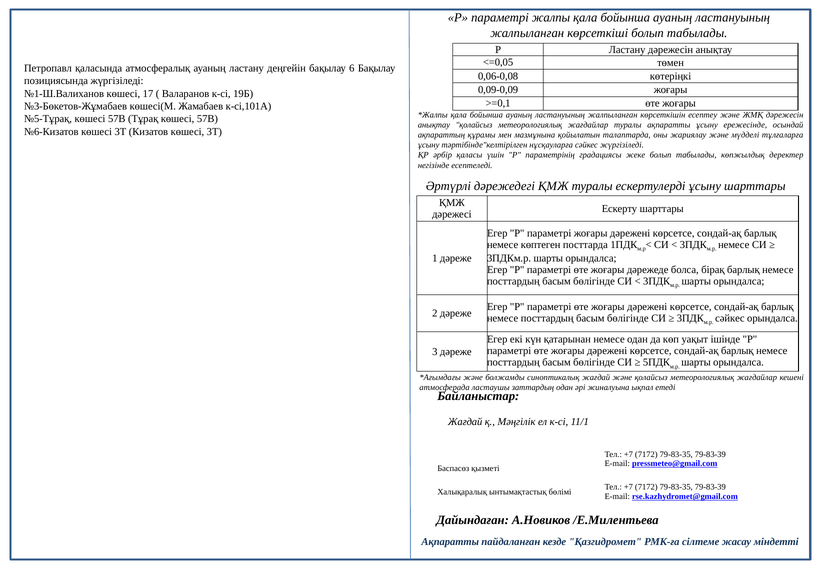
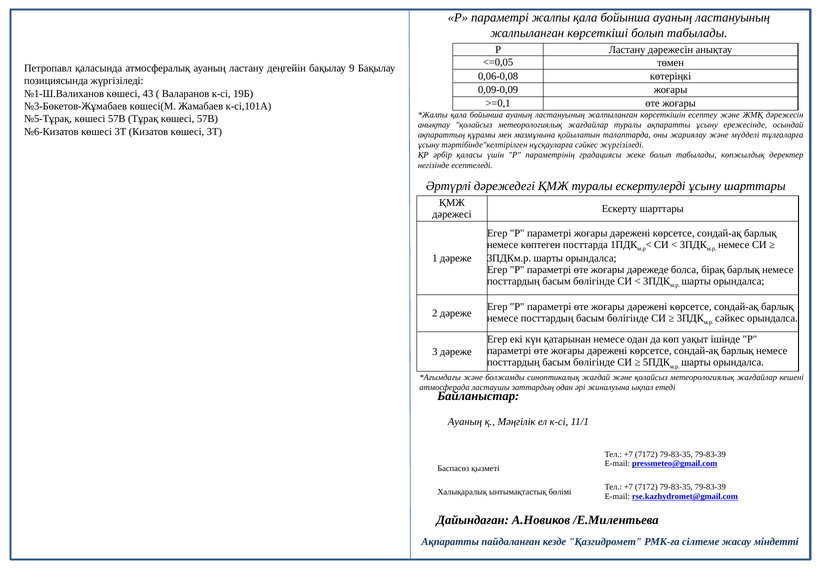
6: 6 -> 9
17: 17 -> 43
Жағдай at (465, 421): Жағдай -> Ауаның
